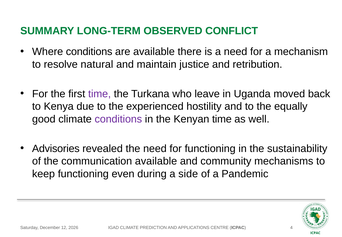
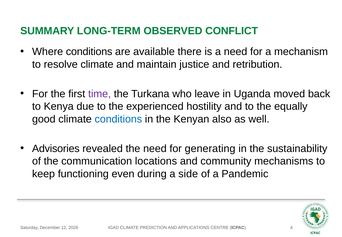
resolve natural: natural -> climate
conditions at (118, 119) colour: purple -> blue
Kenyan time: time -> also
for functioning: functioning -> generating
communication available: available -> locations
